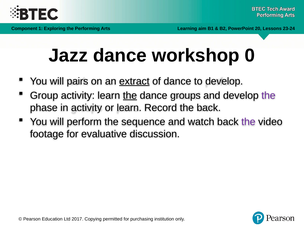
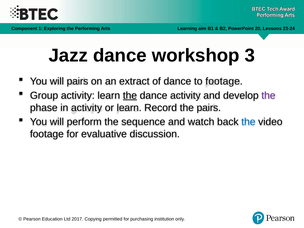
0: 0 -> 3
extract underline: present -> none
to develop: develop -> footage
dance groups: groups -> activity
the back: back -> pairs
the at (248, 122) colour: purple -> blue
